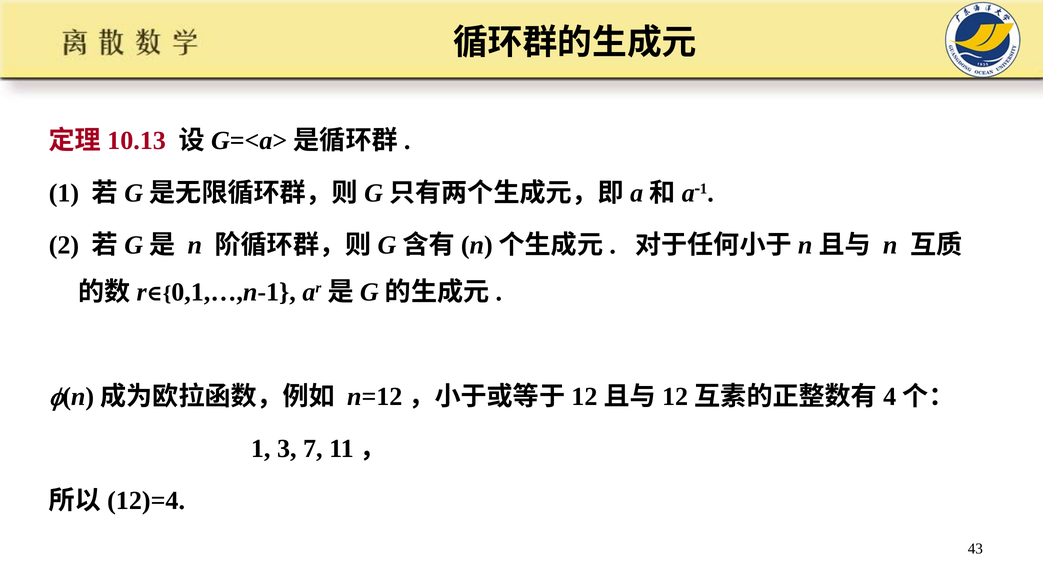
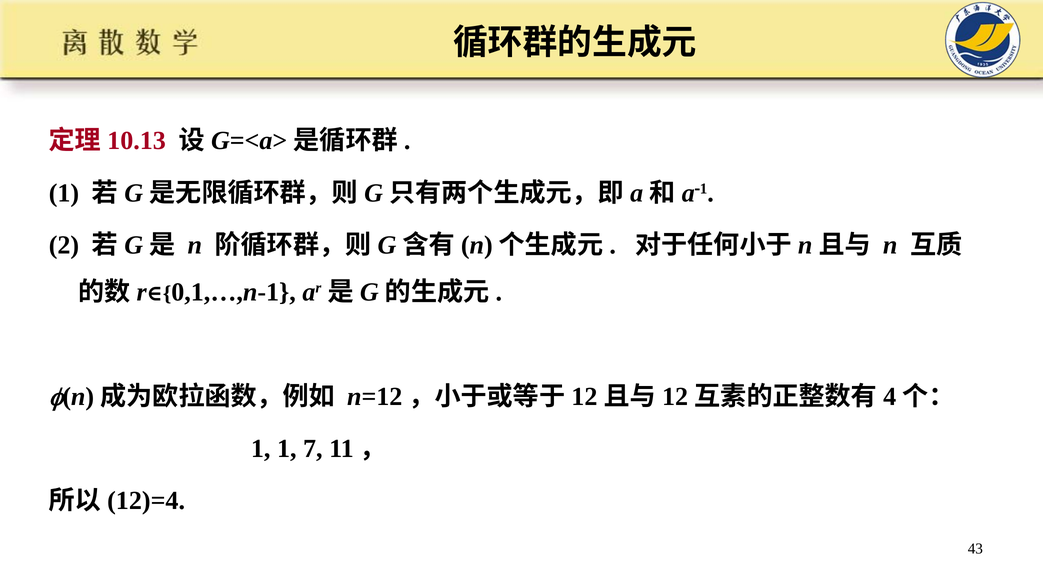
1 3: 3 -> 1
